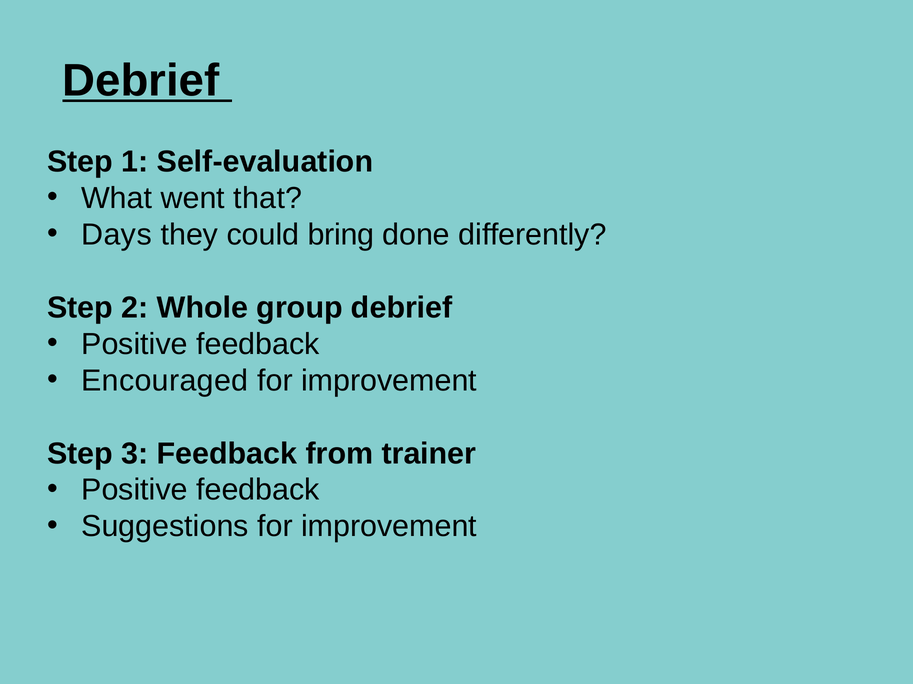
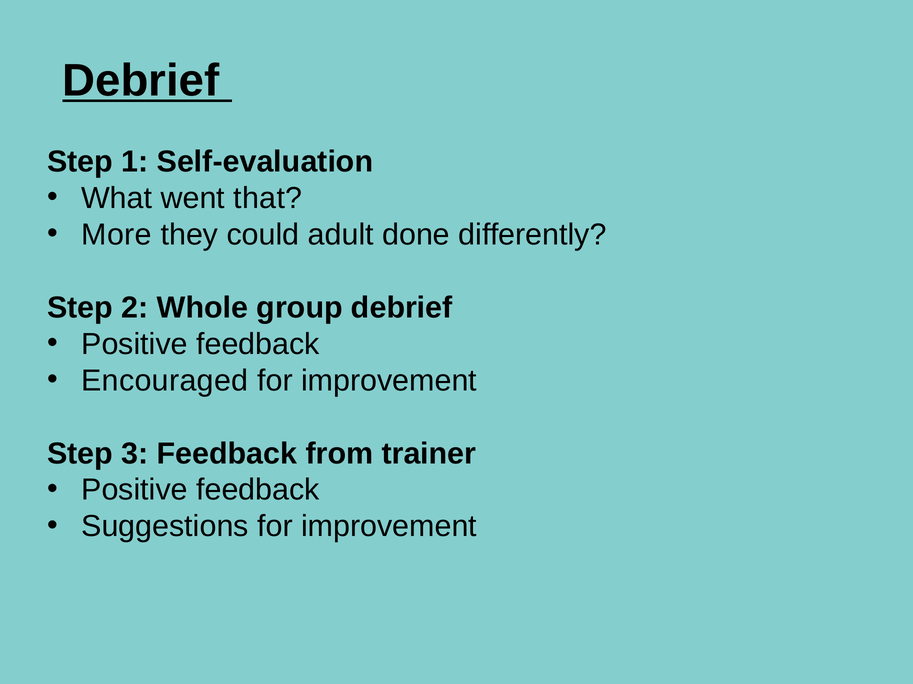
Days: Days -> More
bring: bring -> adult
